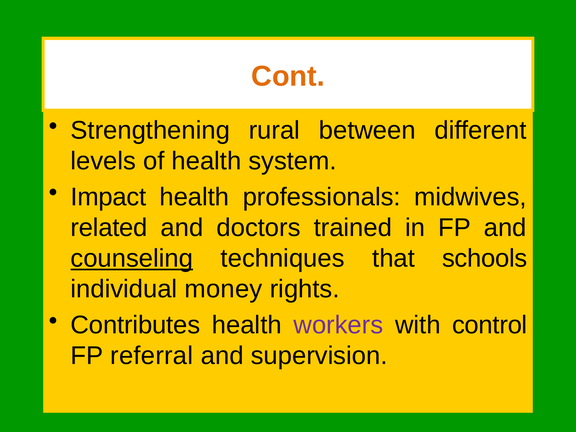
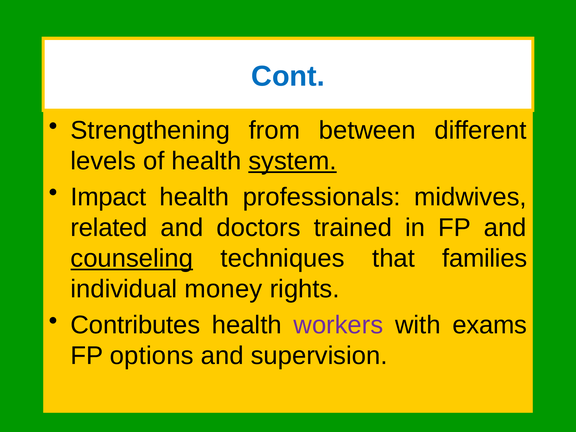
Cont colour: orange -> blue
rural: rural -> from
system underline: none -> present
schools: schools -> families
control: control -> exams
referral: referral -> options
